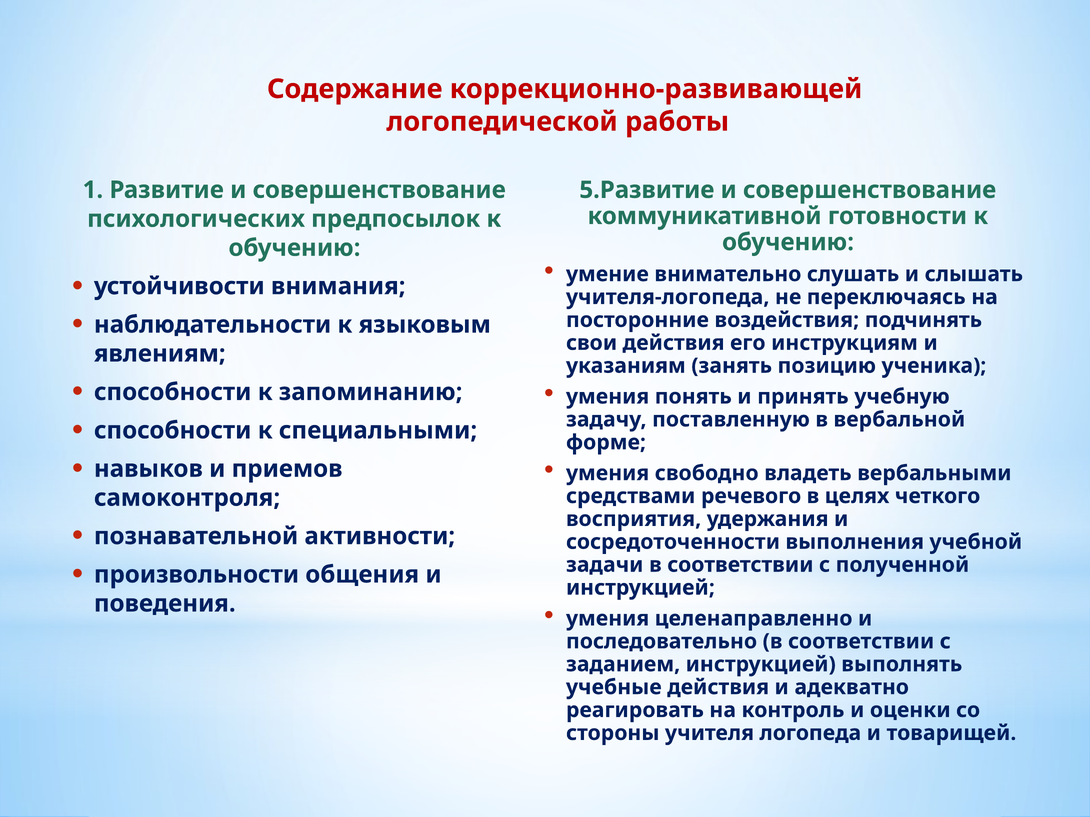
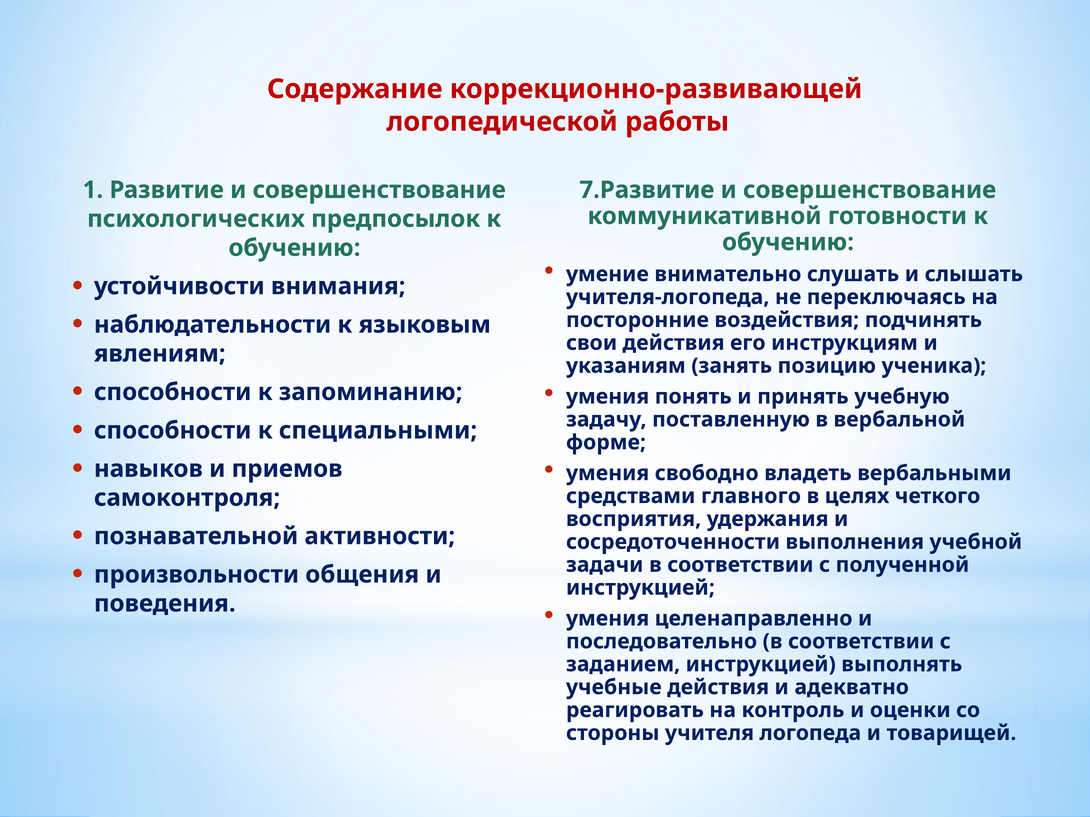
5.Развитие: 5.Развитие -> 7.Развитие
речевого: речевого -> главного
